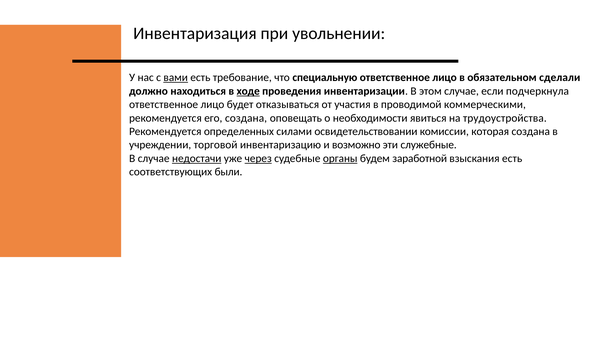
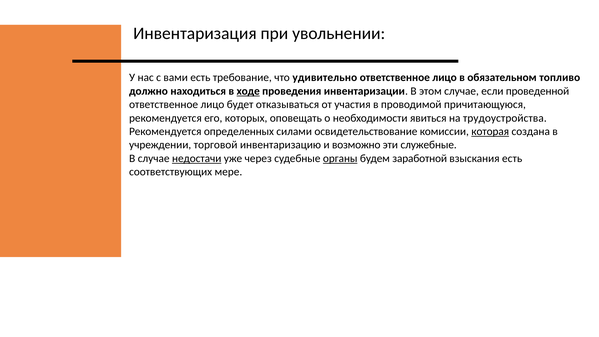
вами underline: present -> none
специальную: специальную -> удивительно
сделали: сделали -> топливо
подчеркнула: подчеркнула -> проведенной
коммерческими: коммерческими -> причитающуюся
его создана: создана -> которых
освидетельствовании: освидетельствовании -> освидетельствование
которая underline: none -> present
через underline: present -> none
были: были -> мере
